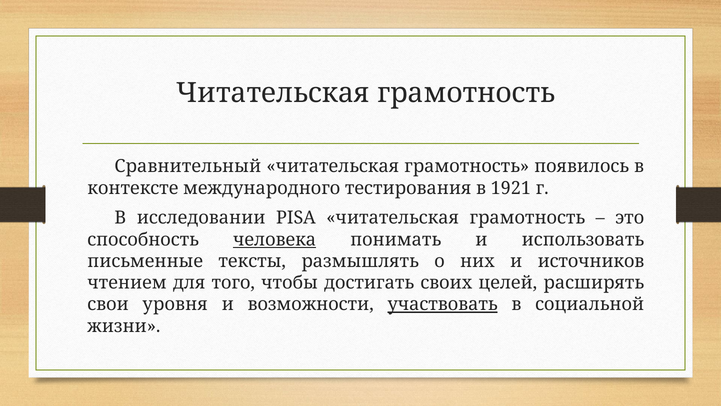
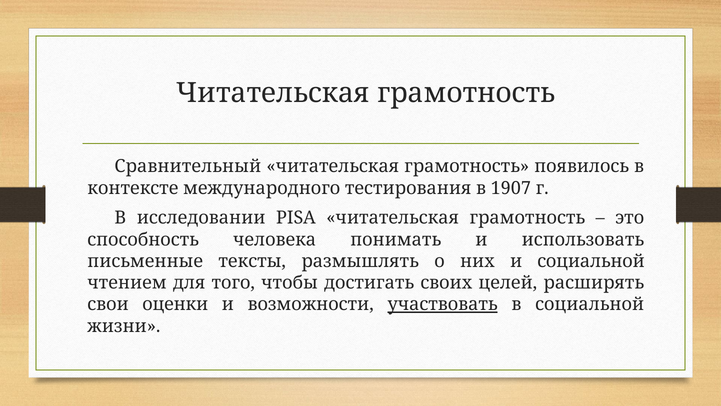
1921: 1921 -> 1907
человека underline: present -> none
и источников: источников -> социальной
уровня: уровня -> оценки
